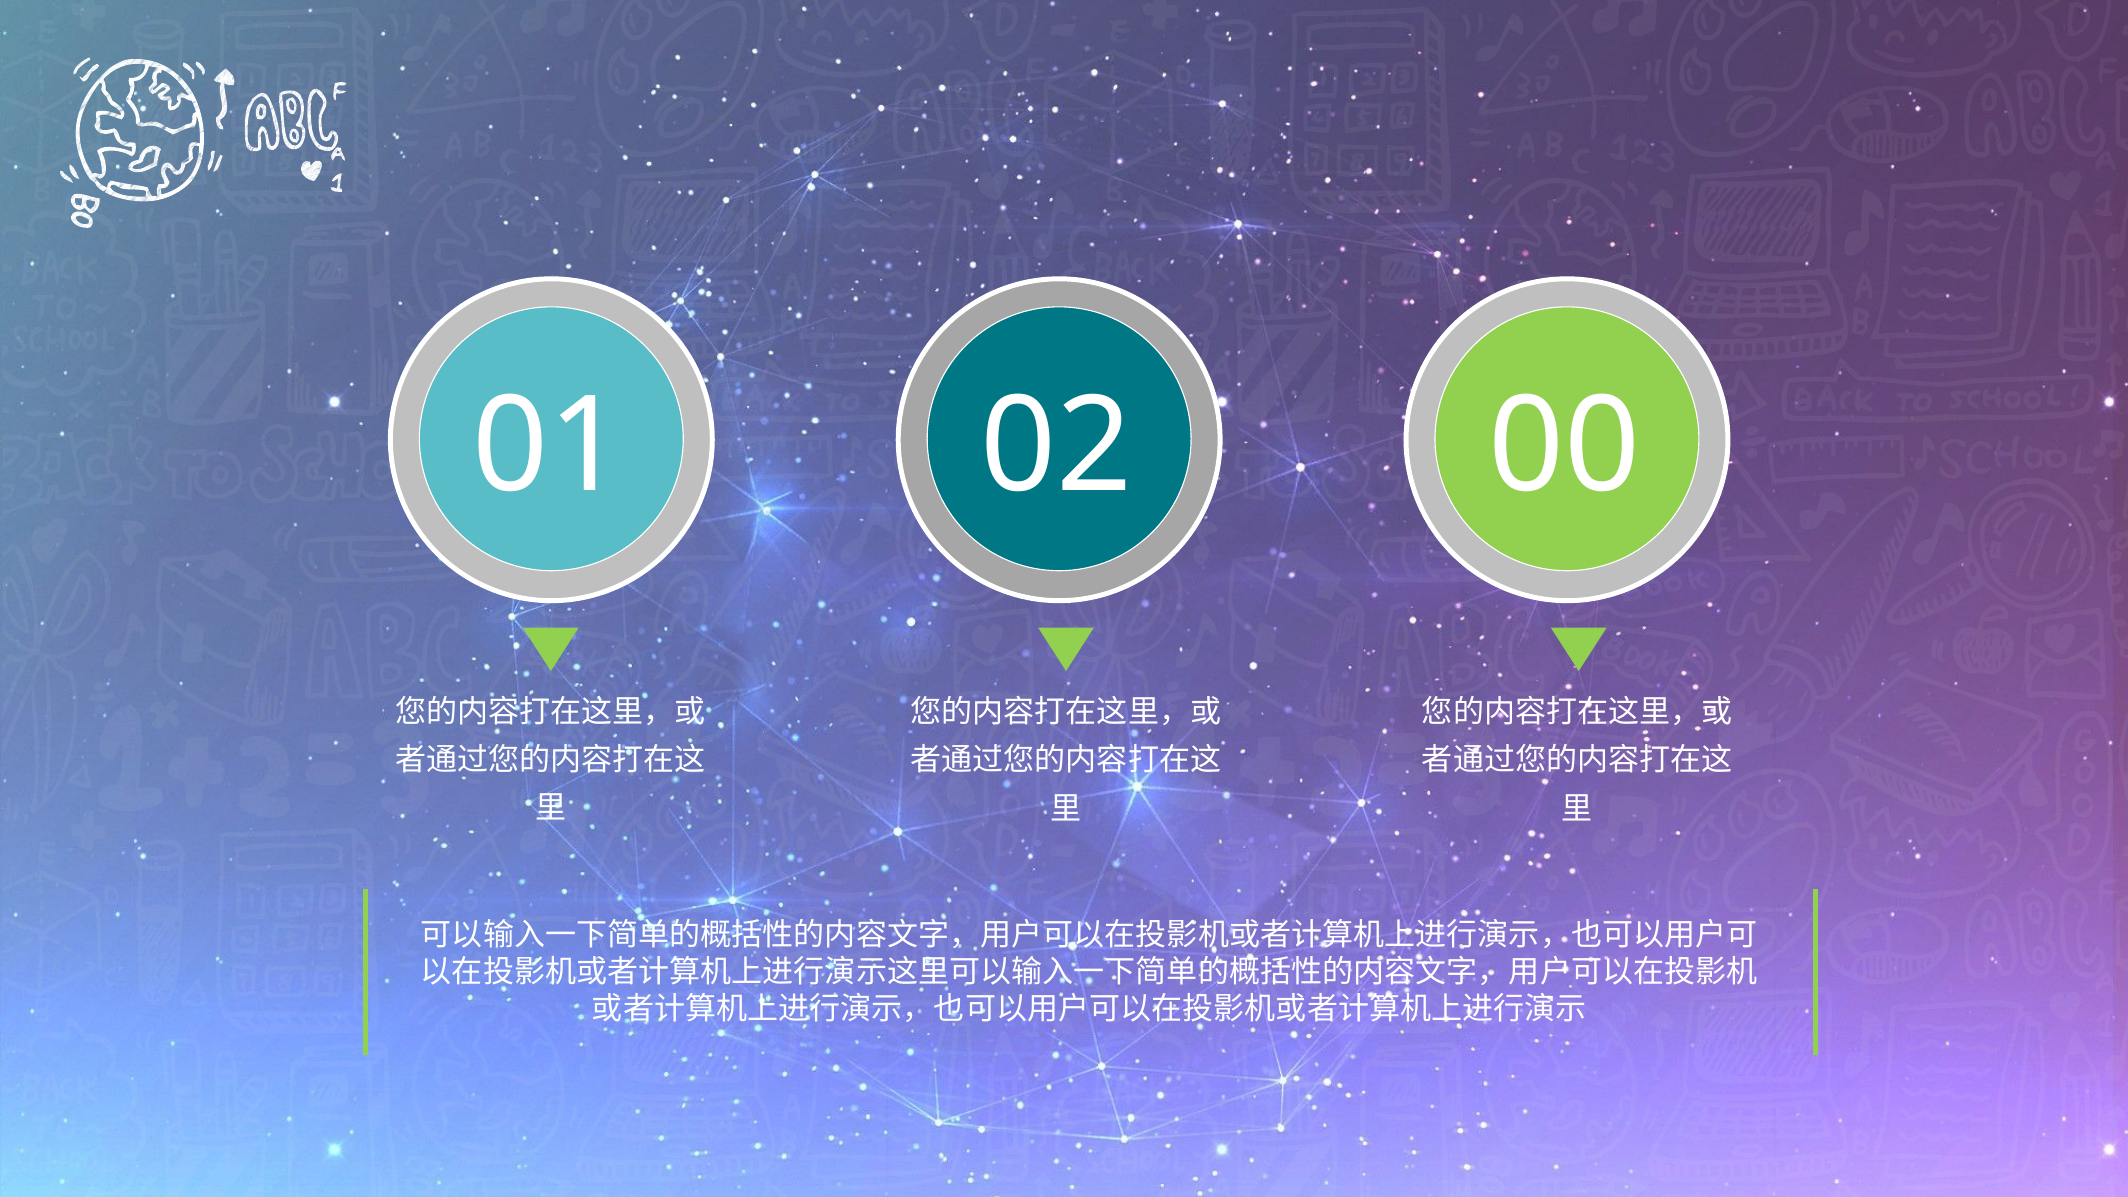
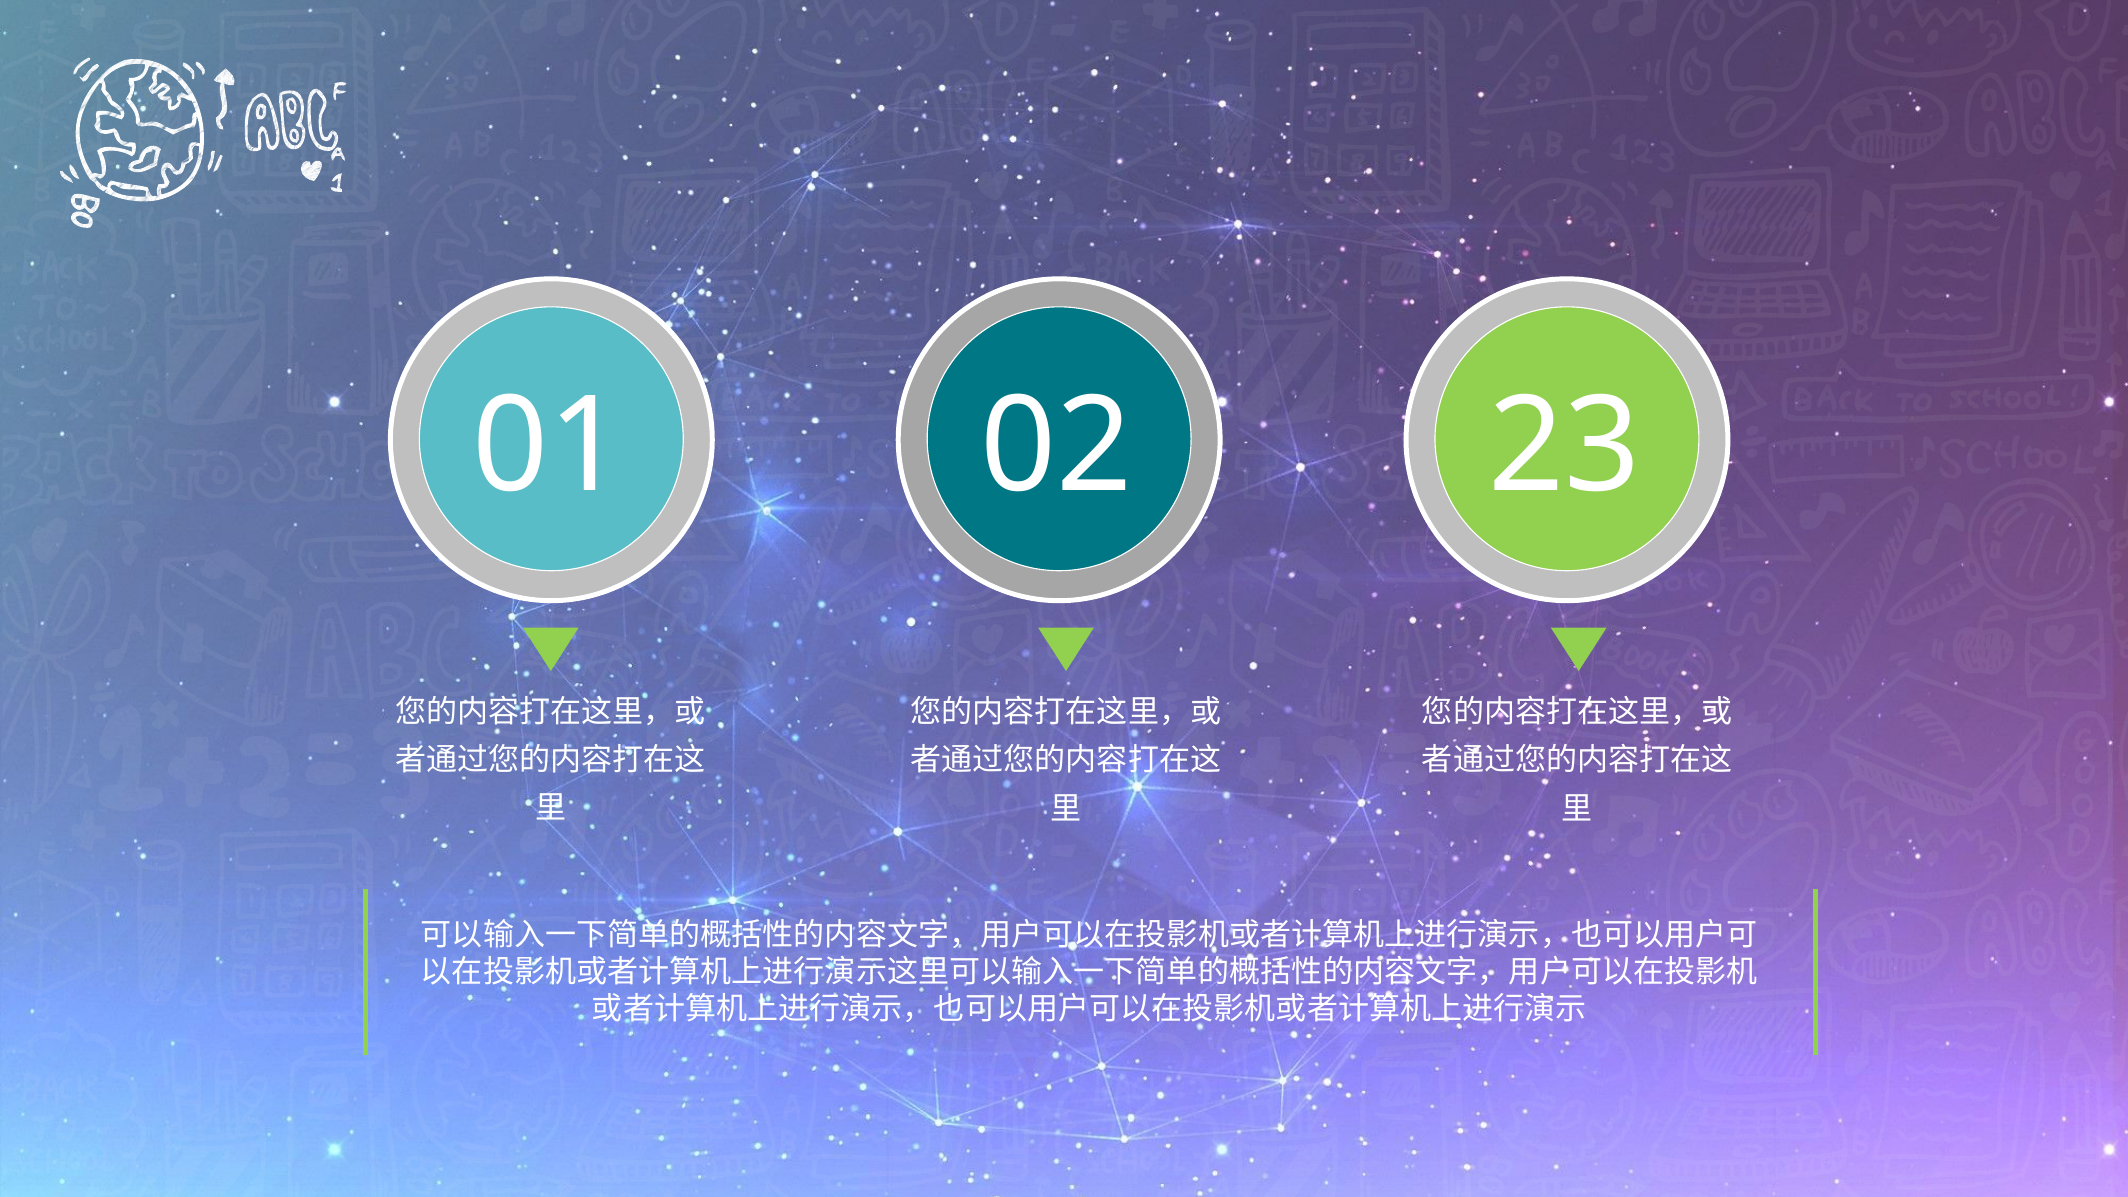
00: 00 -> 23
